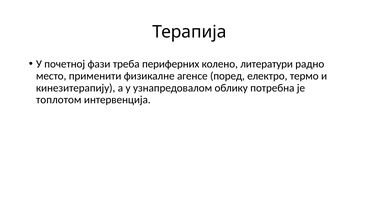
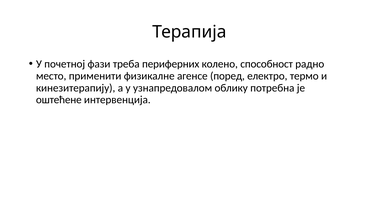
литератури: литератури -> способност
топлотом: топлотом -> оштећене
